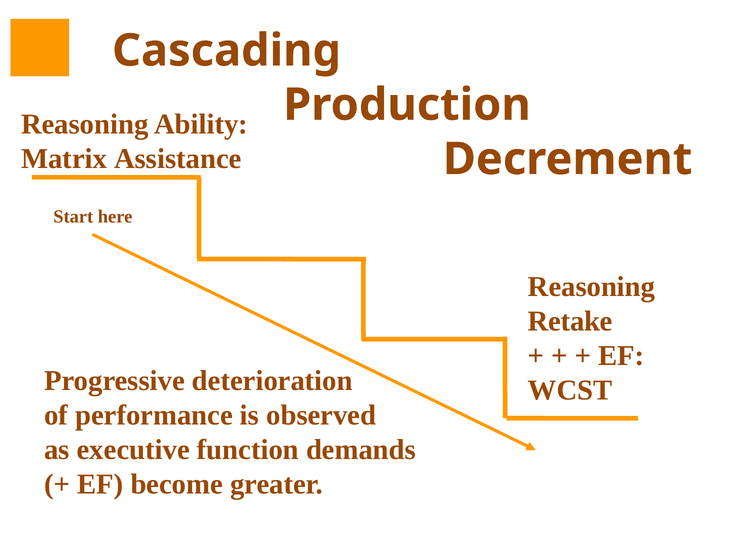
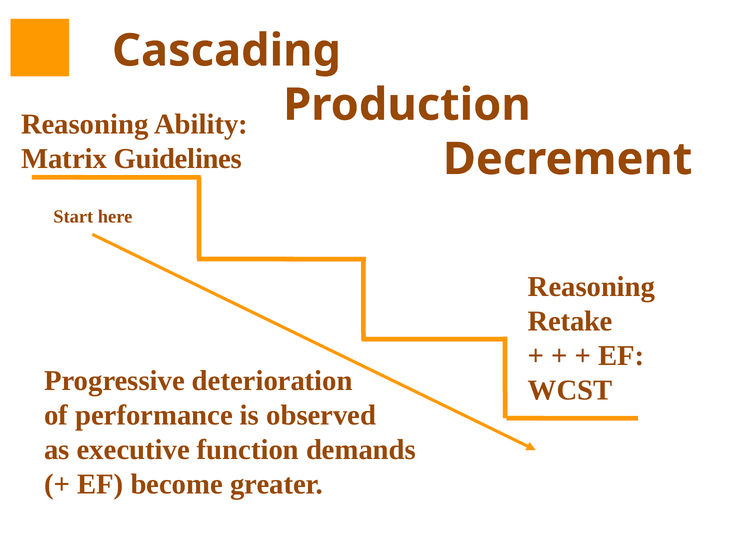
Assistance: Assistance -> Guidelines
